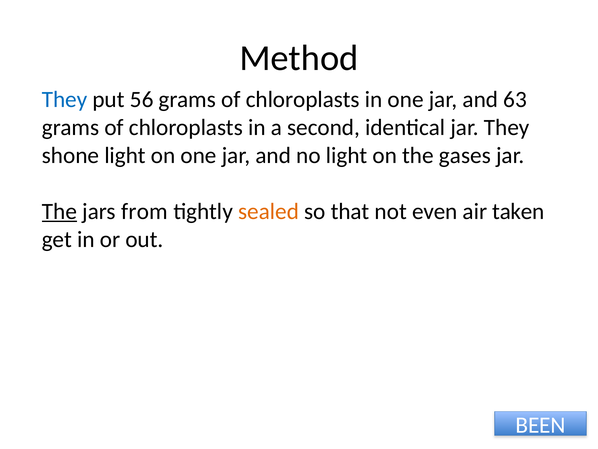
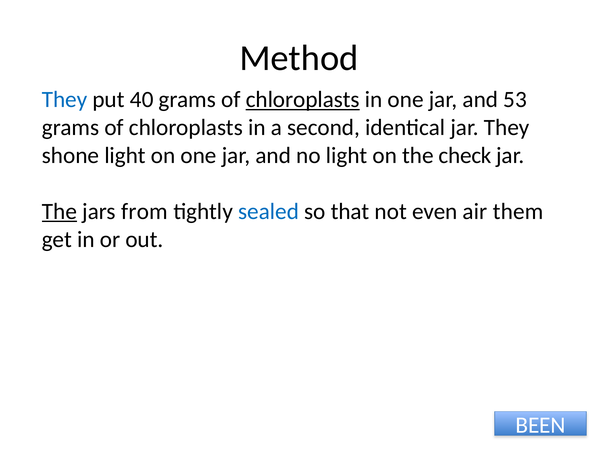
56: 56 -> 40
chloroplasts at (303, 99) underline: none -> present
63: 63 -> 53
gases: gases -> check
sealed colour: orange -> blue
taken: taken -> them
